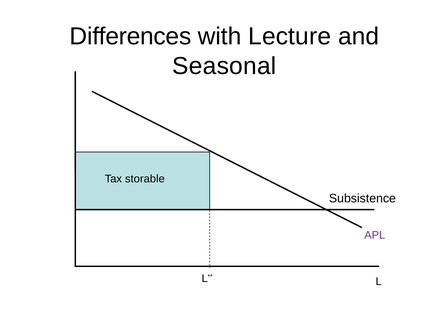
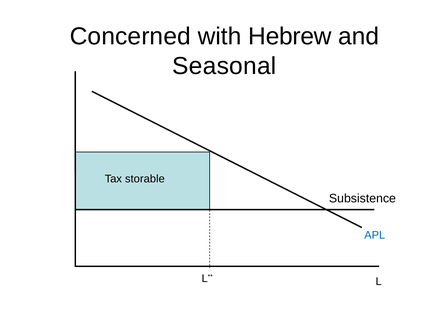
Differences: Differences -> Concerned
Lecture: Lecture -> Hebrew
APL colour: purple -> blue
